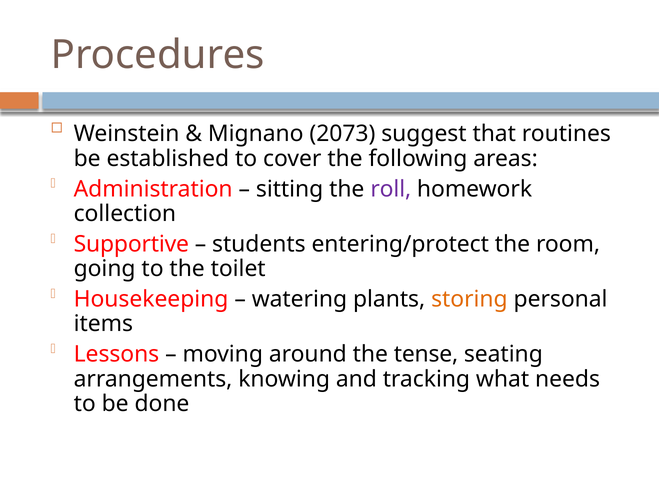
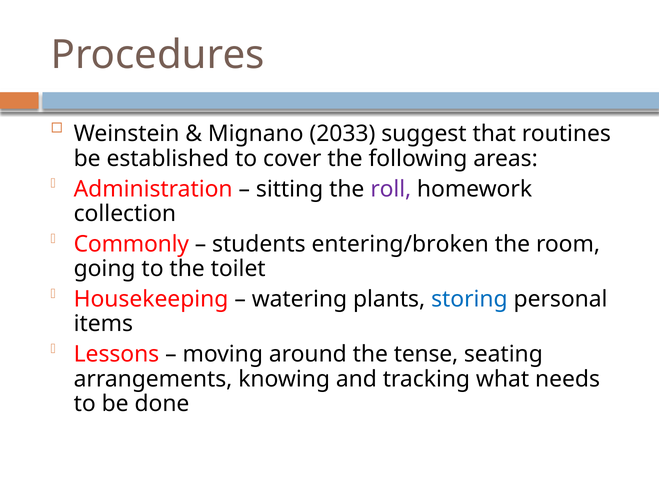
2073: 2073 -> 2033
Supportive: Supportive -> Commonly
entering/protect: entering/protect -> entering/broken
storing colour: orange -> blue
